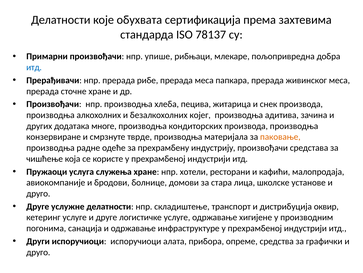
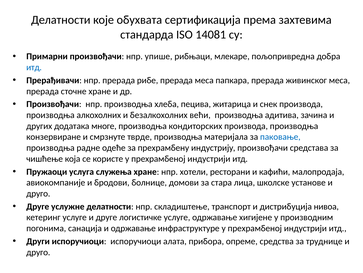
78137: 78137 -> 14081
којег: којег -> већи
паковање colour: orange -> blue
оквир: оквир -> нивоа
графички: графички -> труднице
